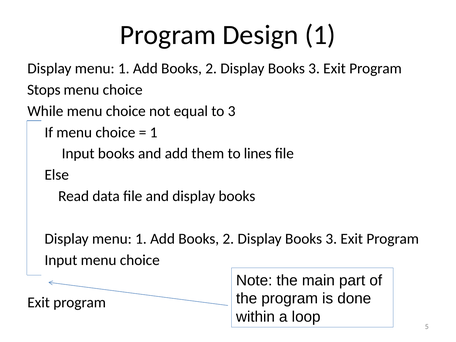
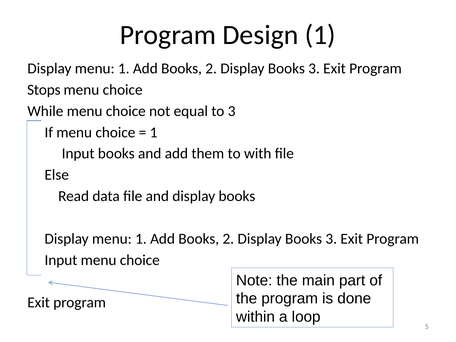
lines: lines -> with
